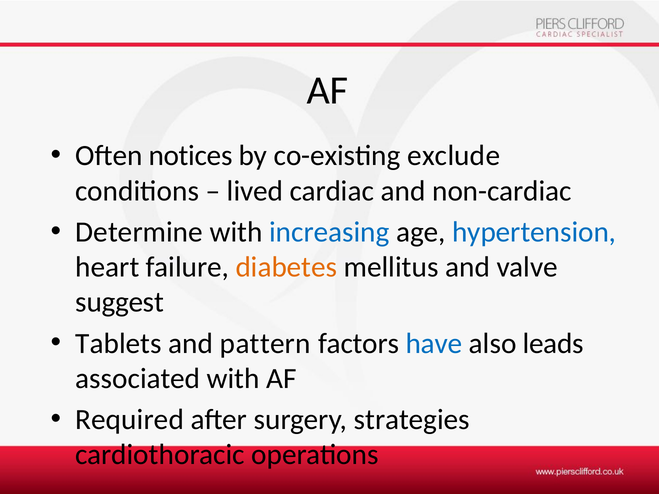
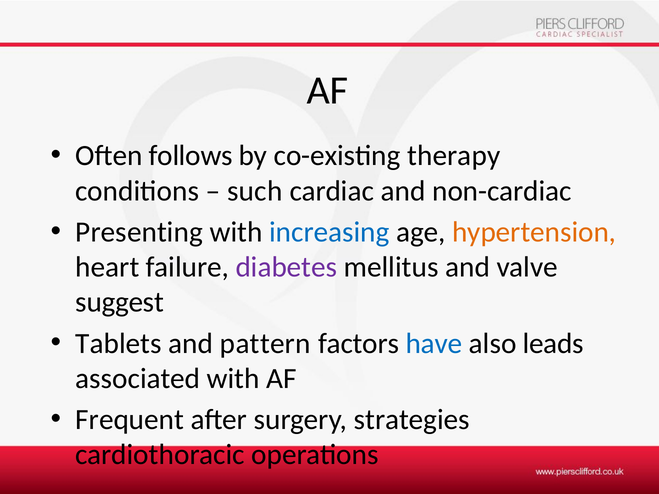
notices: notices -> follows
exclude: exclude -> therapy
lived: lived -> such
Determine: Determine -> Presenting
hypertension colour: blue -> orange
diabetes colour: orange -> purple
Required: Required -> Frequent
